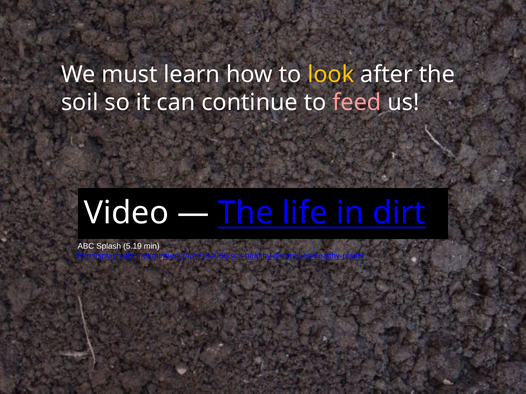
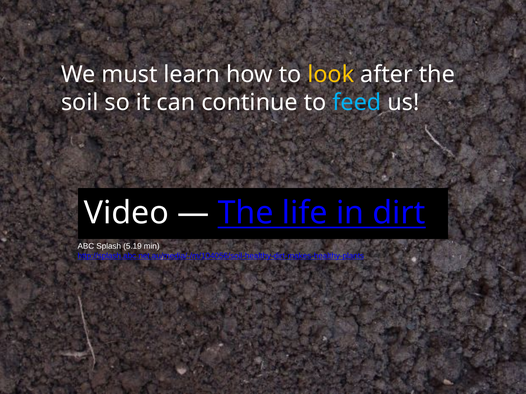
feed colour: pink -> light blue
